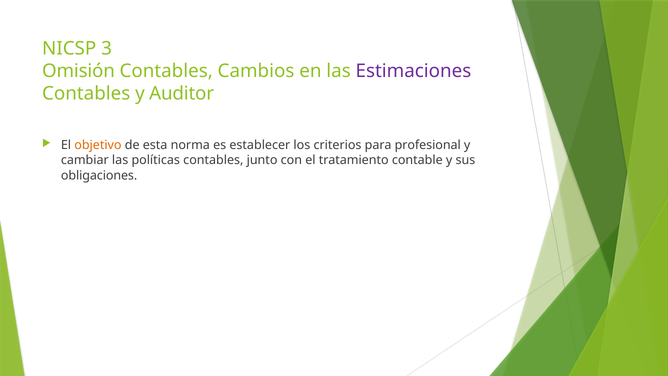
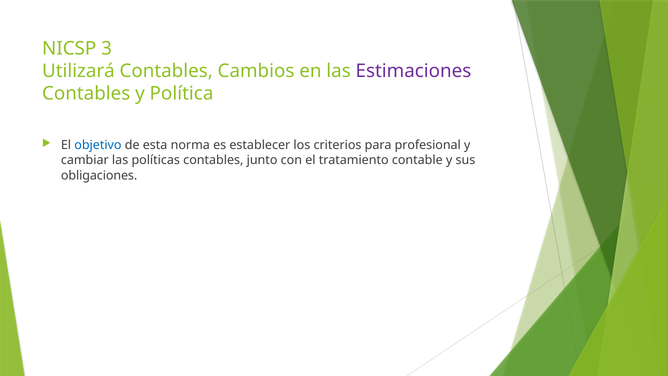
Omisión: Omisión -> Utilizará
Auditor: Auditor -> Política
objetivo colour: orange -> blue
